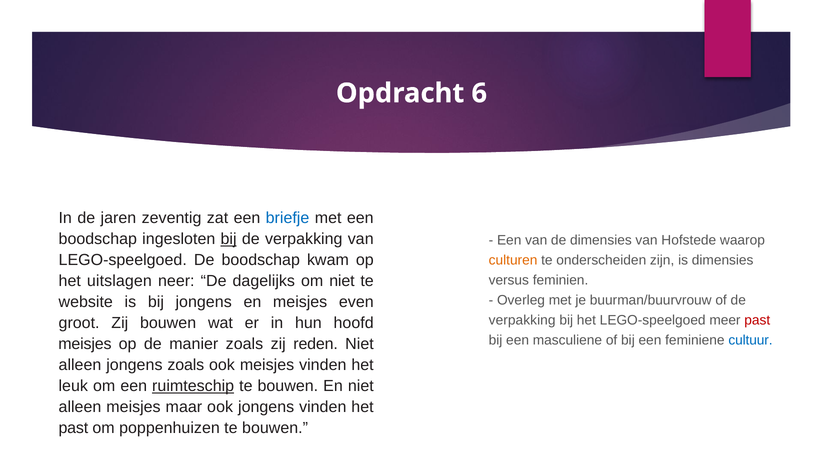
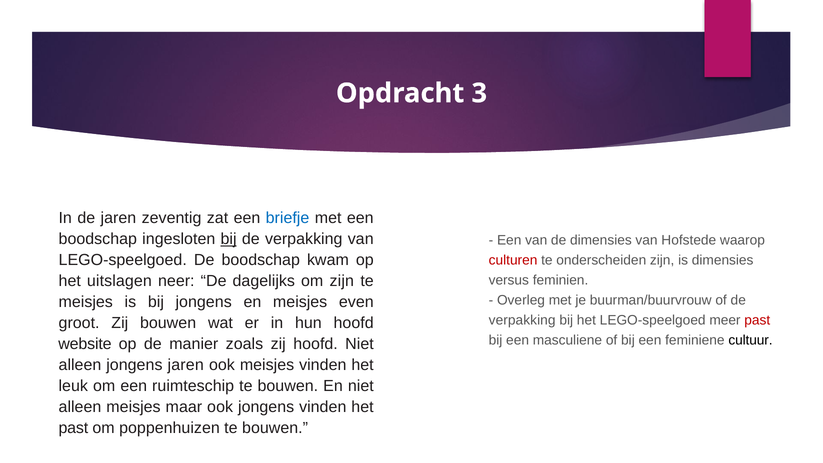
6: 6 -> 3
culturen colour: orange -> red
om niet: niet -> zijn
website at (86, 302): website -> meisjes
cultuur colour: blue -> black
meisjes at (85, 344): meisjes -> website
zij reden: reden -> hoofd
jongens zoals: zoals -> jaren
ruimteschip underline: present -> none
